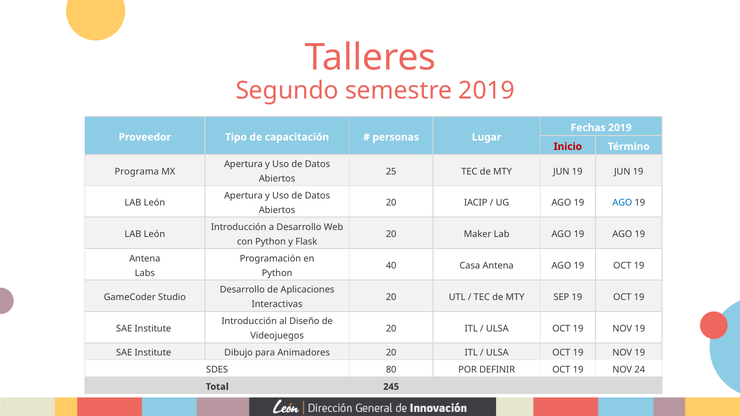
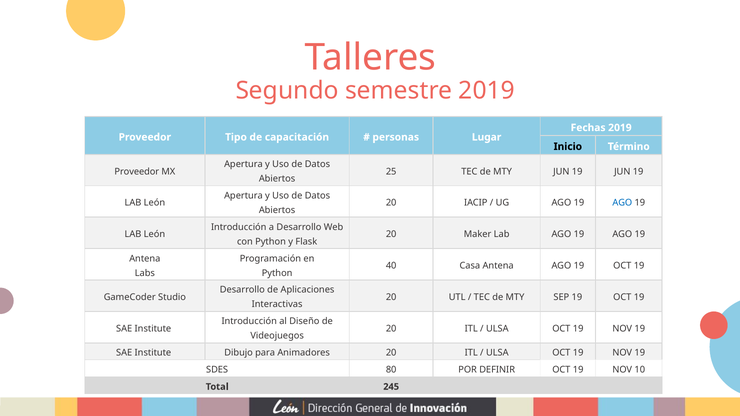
Inicio colour: red -> black
Programa at (137, 172): Programa -> Proveedor
24: 24 -> 10
